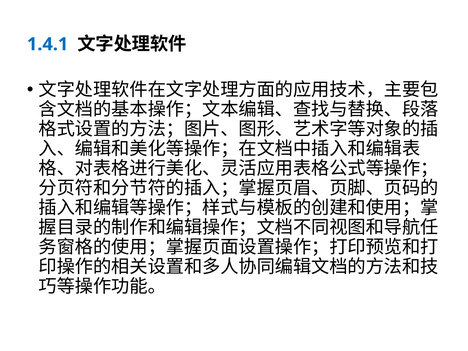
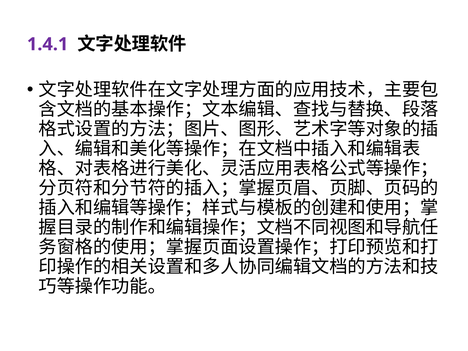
1.4.1 colour: blue -> purple
